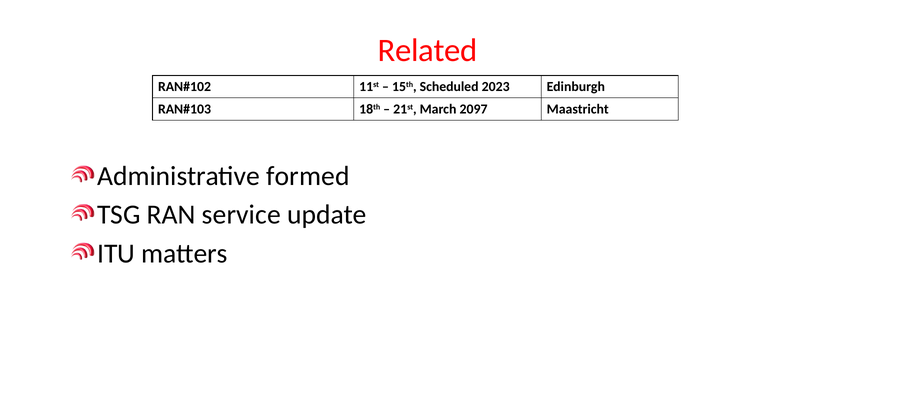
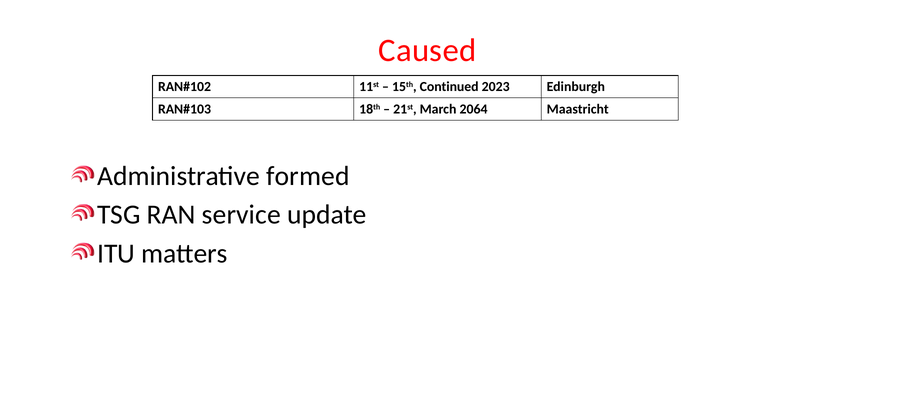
Related: Related -> Caused
Scheduled: Scheduled -> Continued
2097: 2097 -> 2064
